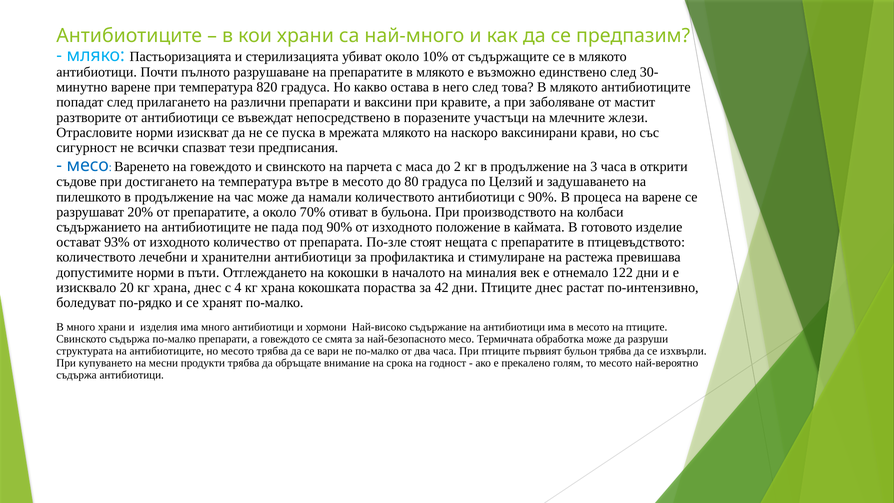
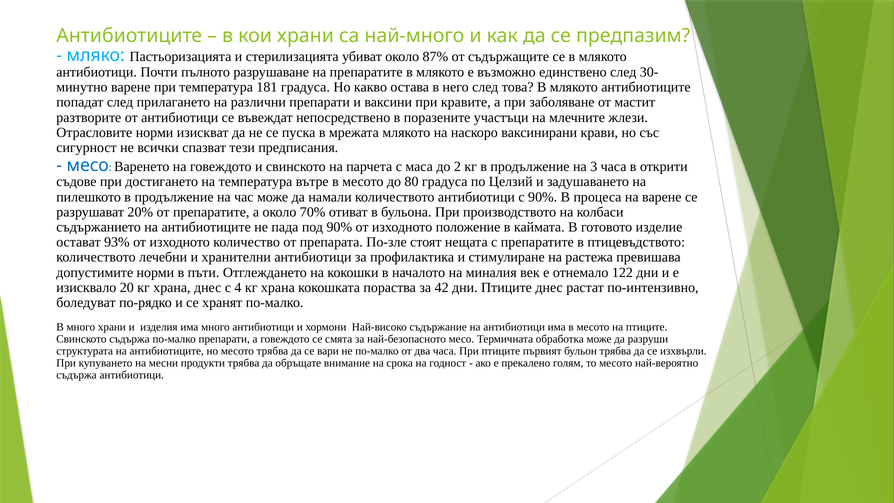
10%: 10% -> 87%
820: 820 -> 181
